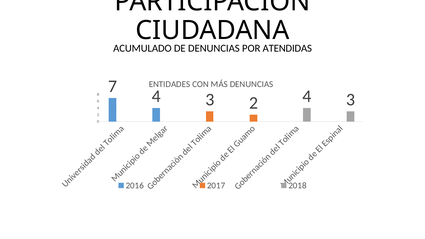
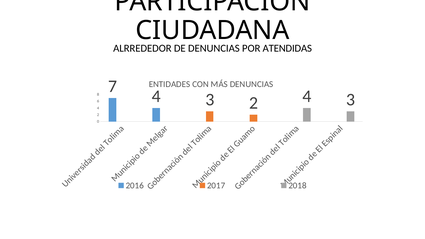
ACUMULADO: ACUMULADO -> ALRREDEDOR
